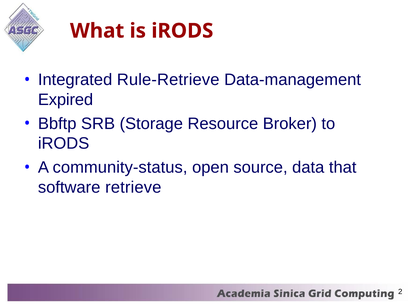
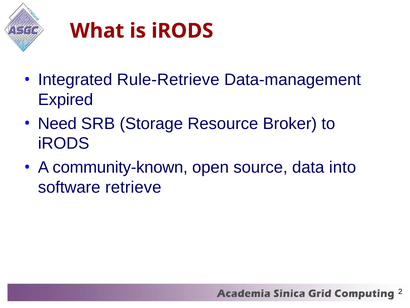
Bbftp: Bbftp -> Need
community-status: community-status -> community-known
that: that -> into
